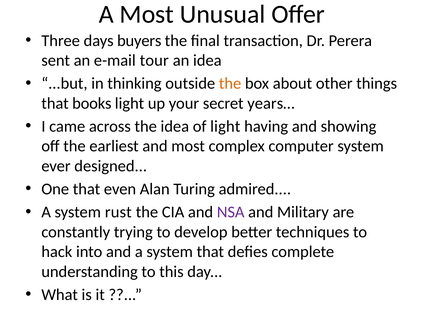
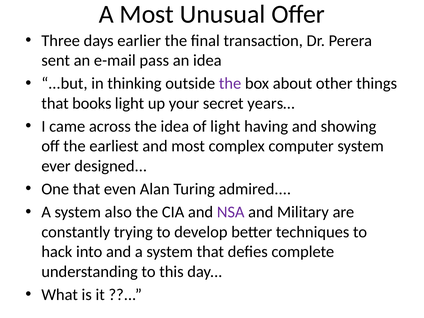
buyers: buyers -> earlier
tour: tour -> pass
the at (230, 83) colour: orange -> purple
rust: rust -> also
